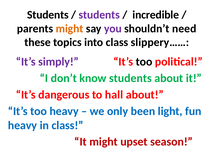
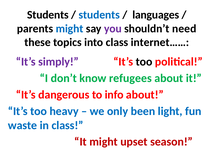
students at (99, 15) colour: purple -> blue
incredible: incredible -> languages
might at (70, 29) colour: orange -> blue
slippery……: slippery…… -> internet……
know students: students -> refugees
hall: hall -> info
heavy at (23, 125): heavy -> waste
